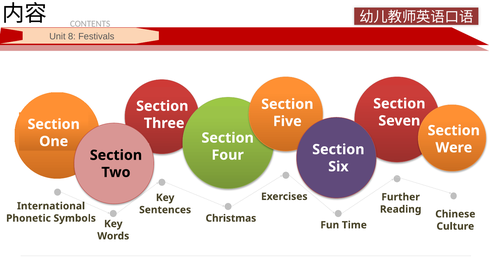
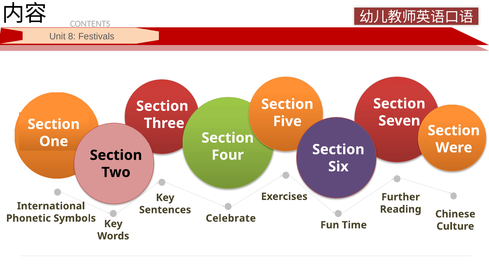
Christmas: Christmas -> Celebrate
